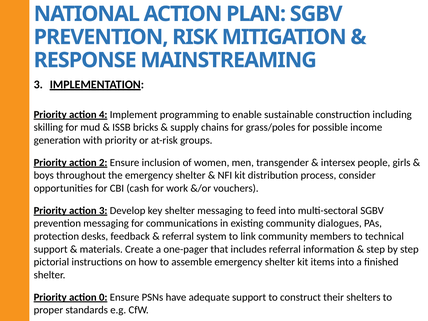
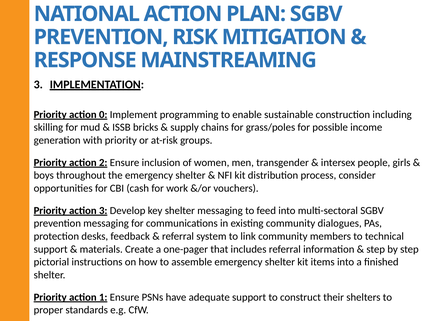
4: 4 -> 0
0: 0 -> 1
